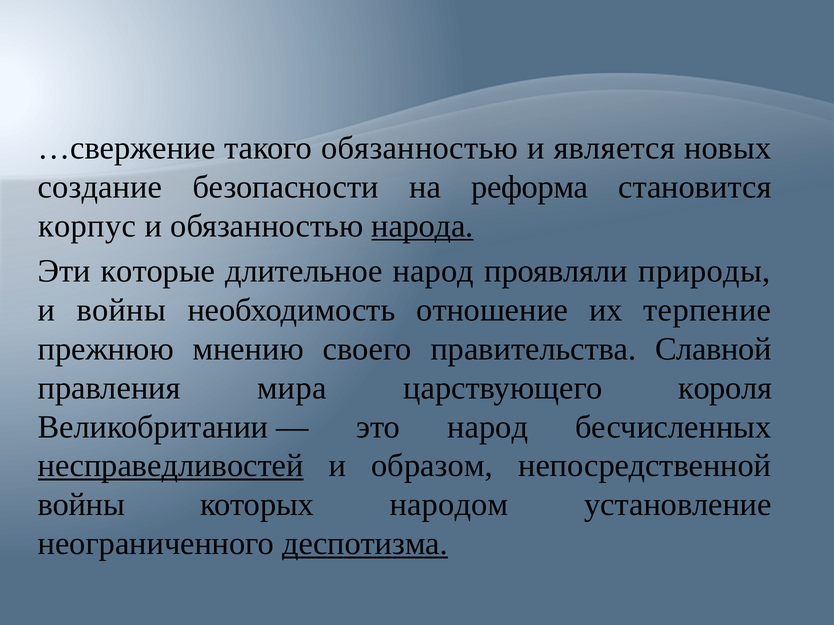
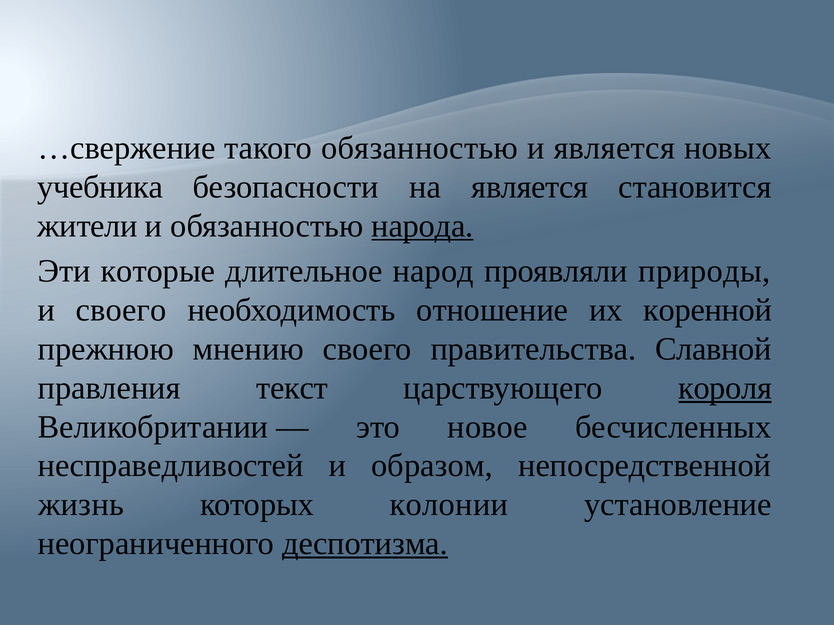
создание: создание -> учебника
на реформа: реформа -> является
корпус: корпус -> жители
и войны: войны -> своего
терпение: терпение -> коренной
мира: мира -> текст
короля underline: none -> present
это народ: народ -> новое
несправедливостей underline: present -> none
войны at (81, 505): войны -> жизнь
народом: народом -> колонии
